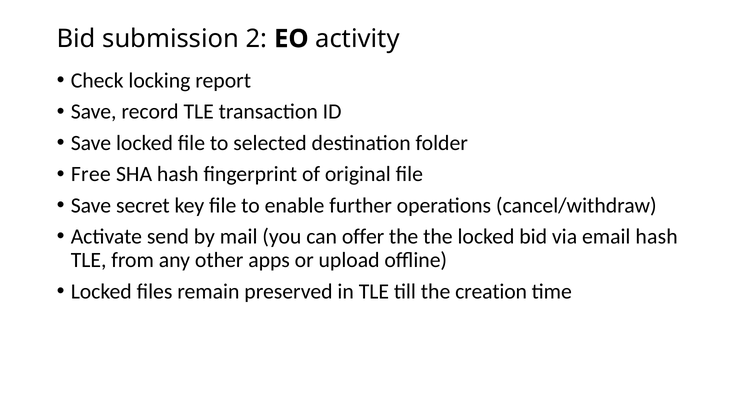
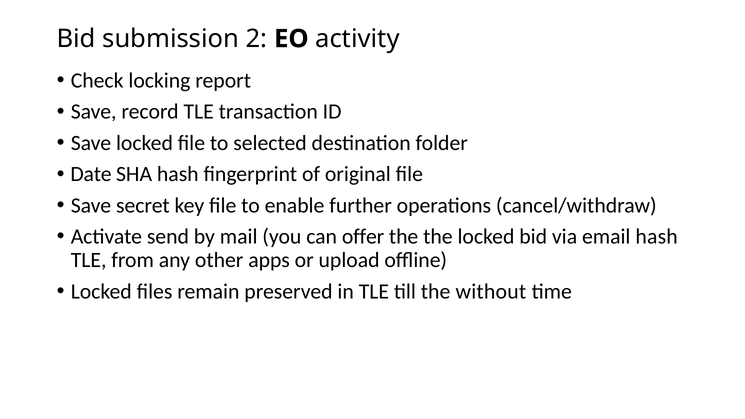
Free: Free -> Date
creation: creation -> without
